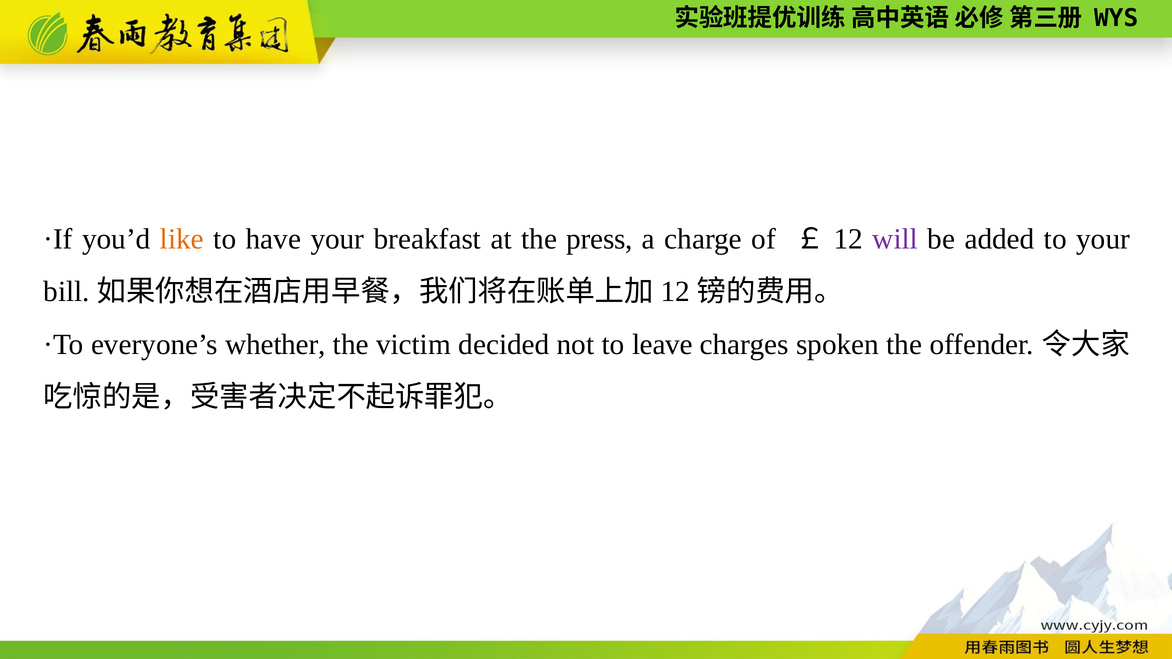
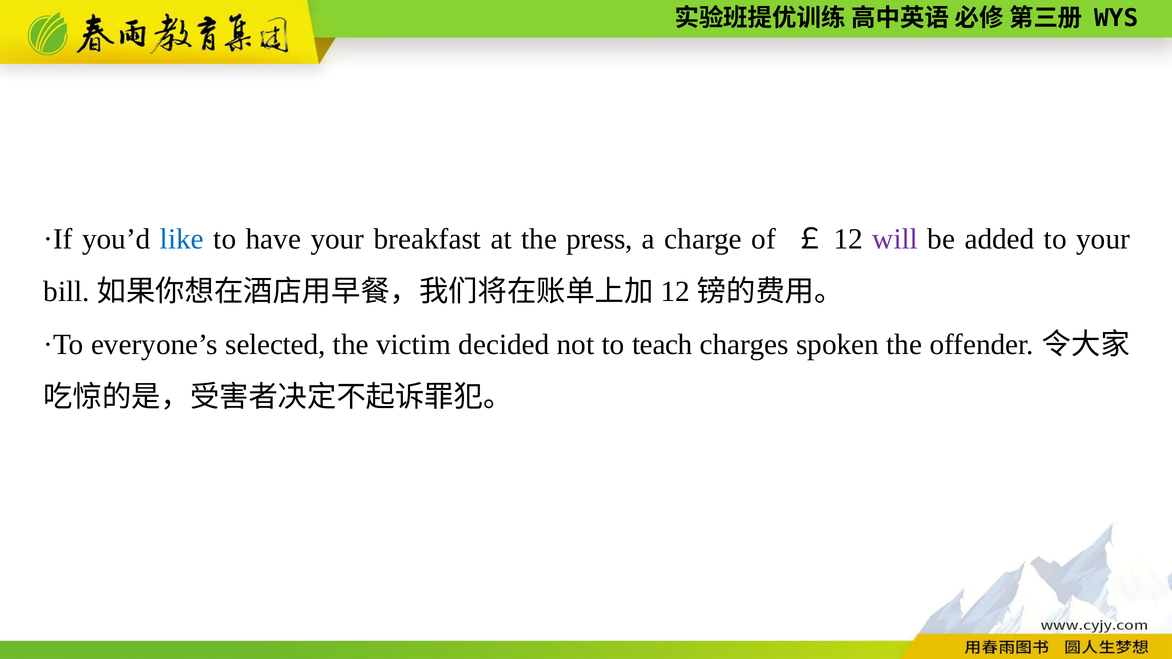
like colour: orange -> blue
whether: whether -> selected
leave: leave -> teach
